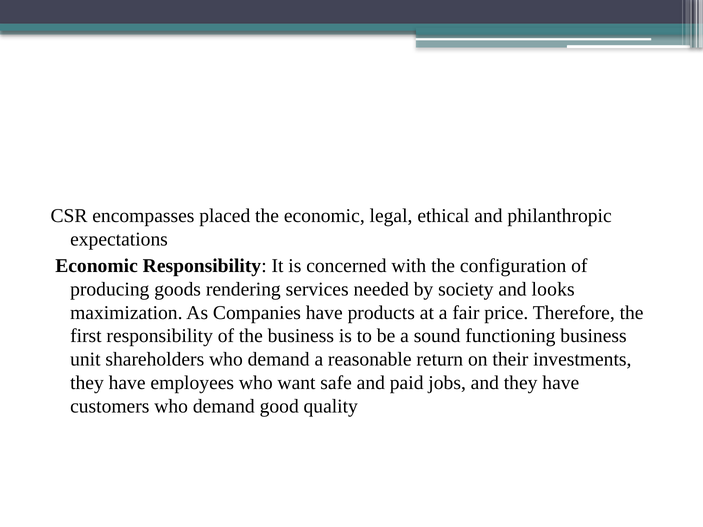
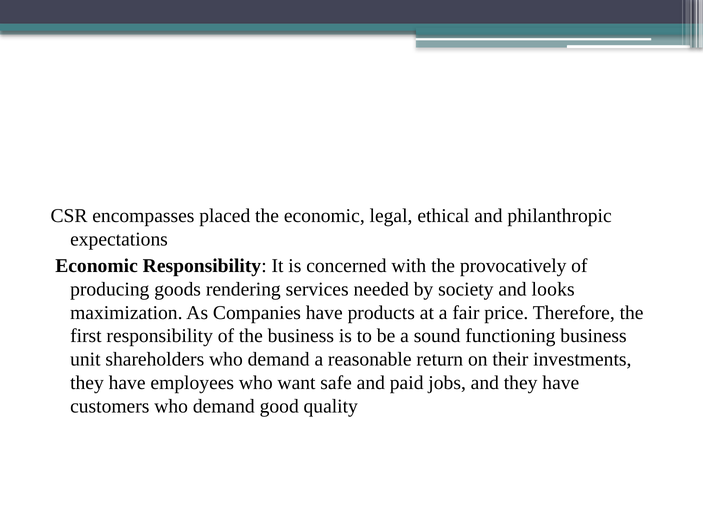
configuration: configuration -> provocatively
